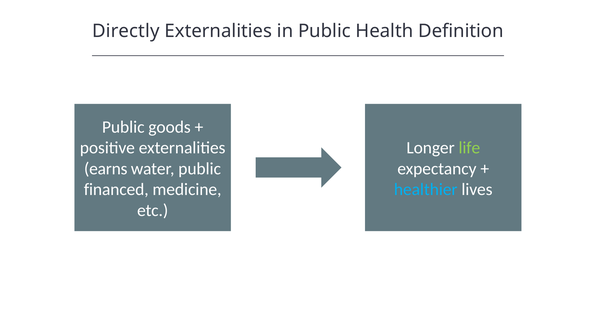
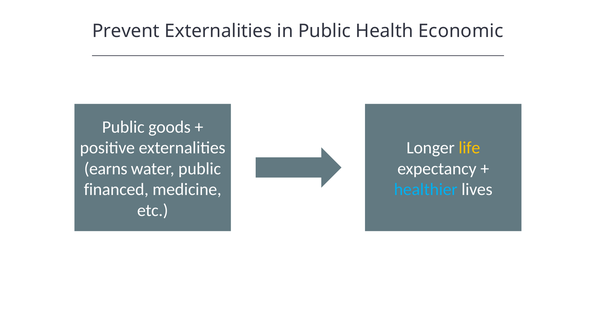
Directly: Directly -> Prevent
Definition: Definition -> Economic
life colour: light green -> yellow
